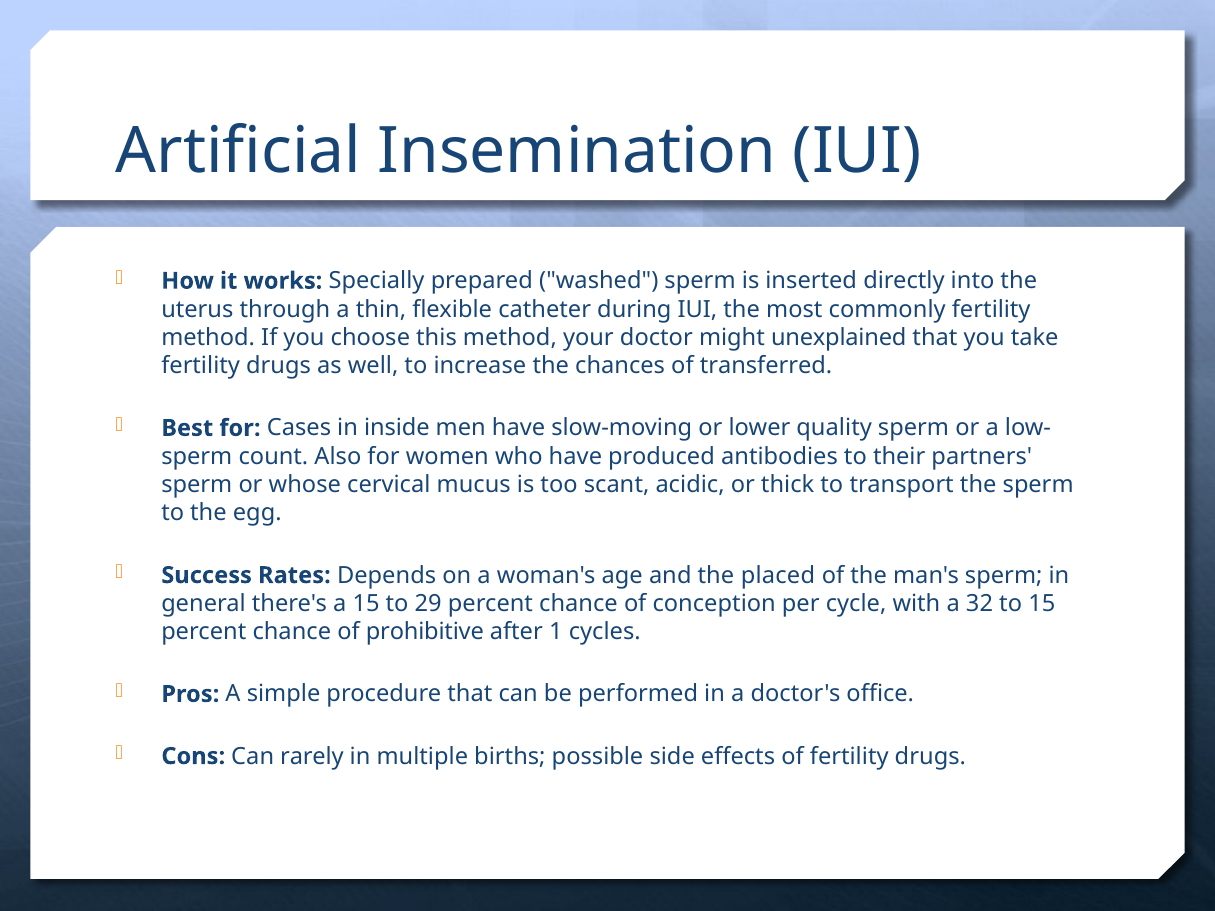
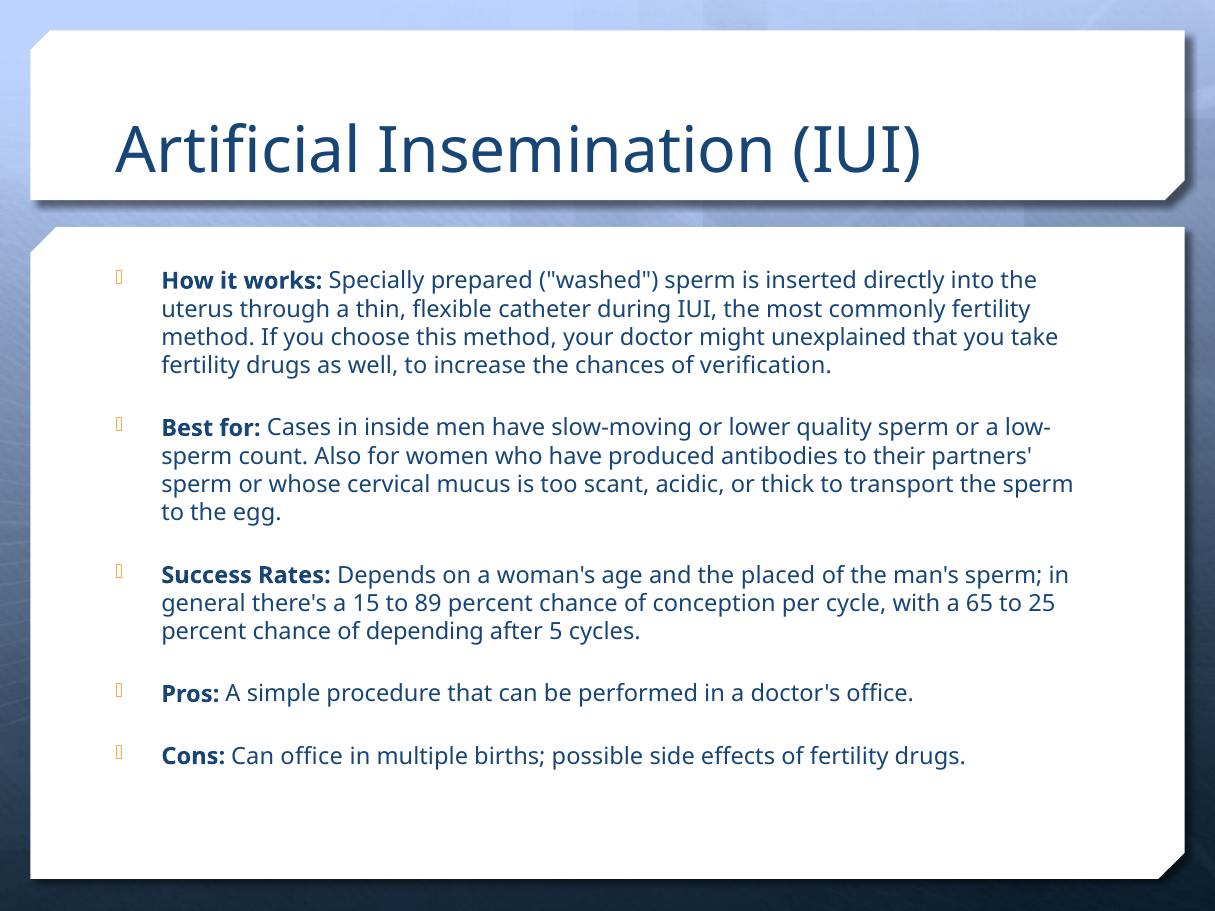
transferred: transferred -> verification
29: 29 -> 89
32: 32 -> 65
to 15: 15 -> 25
prohibitive: prohibitive -> depending
1: 1 -> 5
Can rarely: rarely -> office
